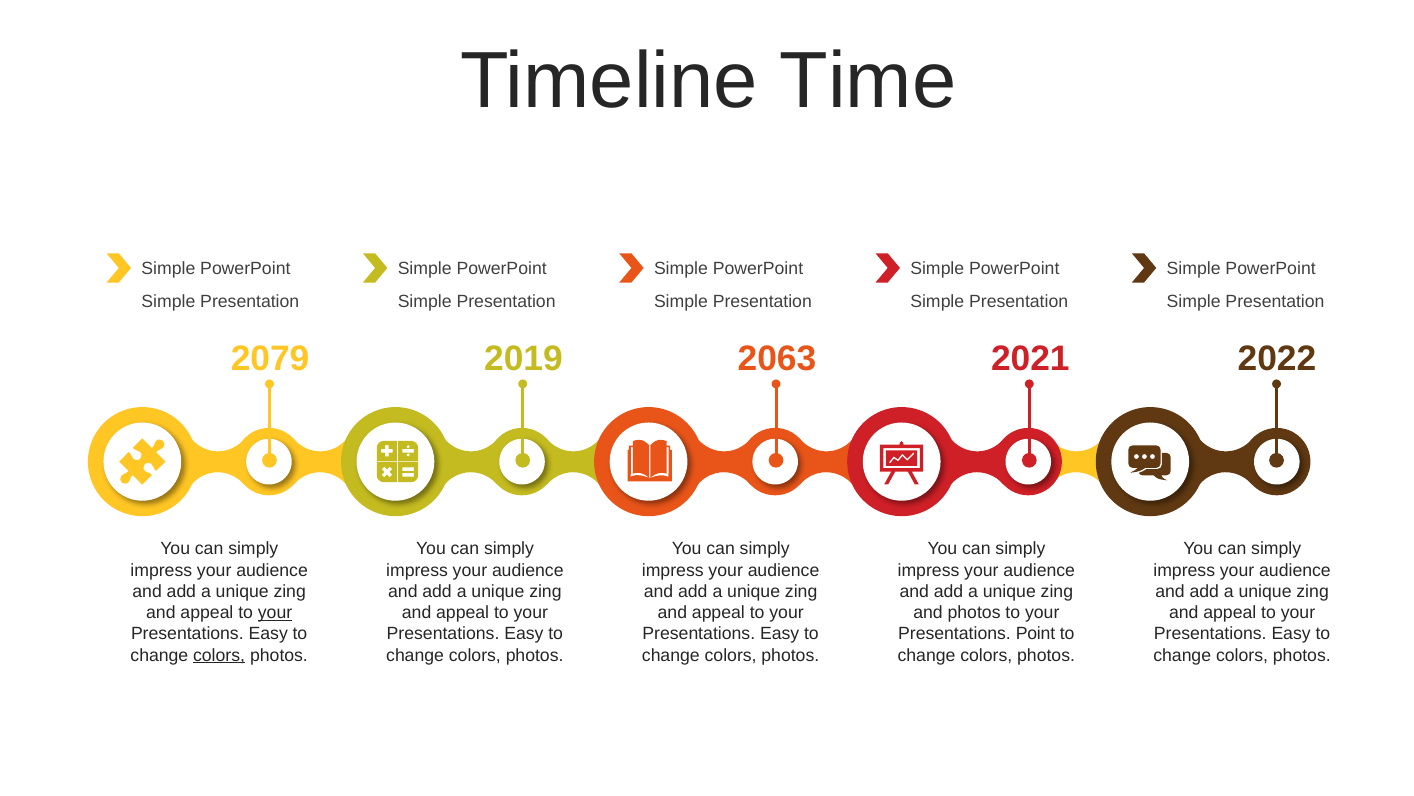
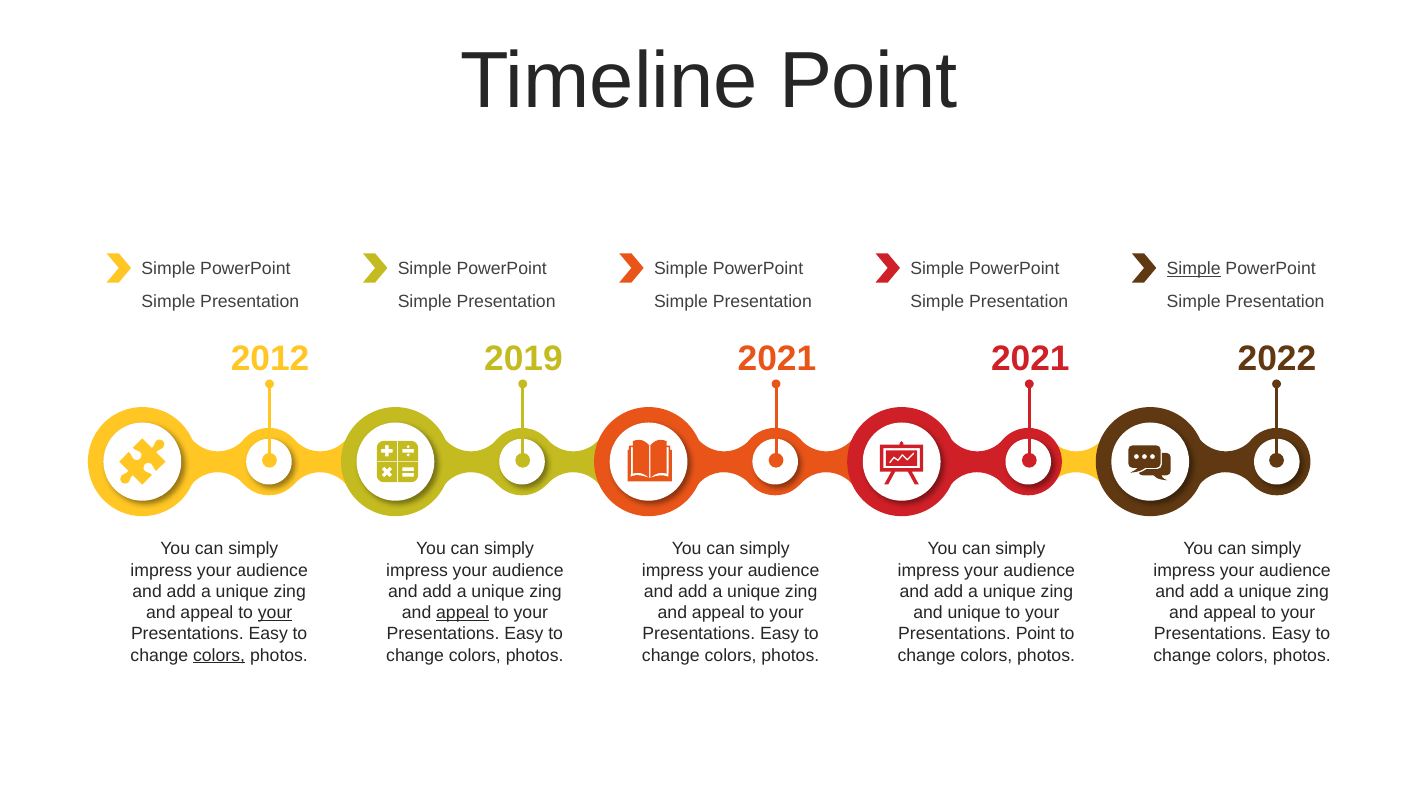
Timeline Time: Time -> Point
Simple at (1194, 269) underline: none -> present
2079: 2079 -> 2012
2063 at (777, 359): 2063 -> 2021
appeal at (463, 612) underline: none -> present
and photos: photos -> unique
